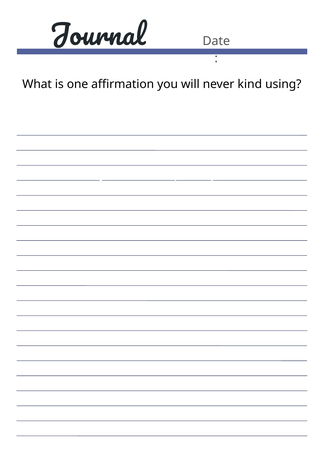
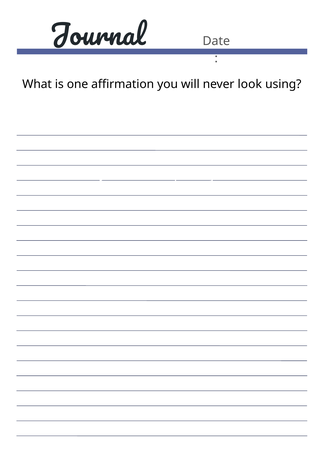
kind: kind -> look
